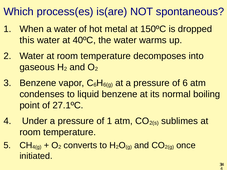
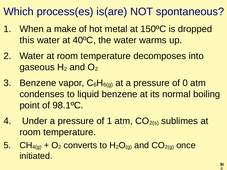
a water: water -> make
of 6: 6 -> 0
27.1ºC: 27.1ºC -> 98.1ºC
